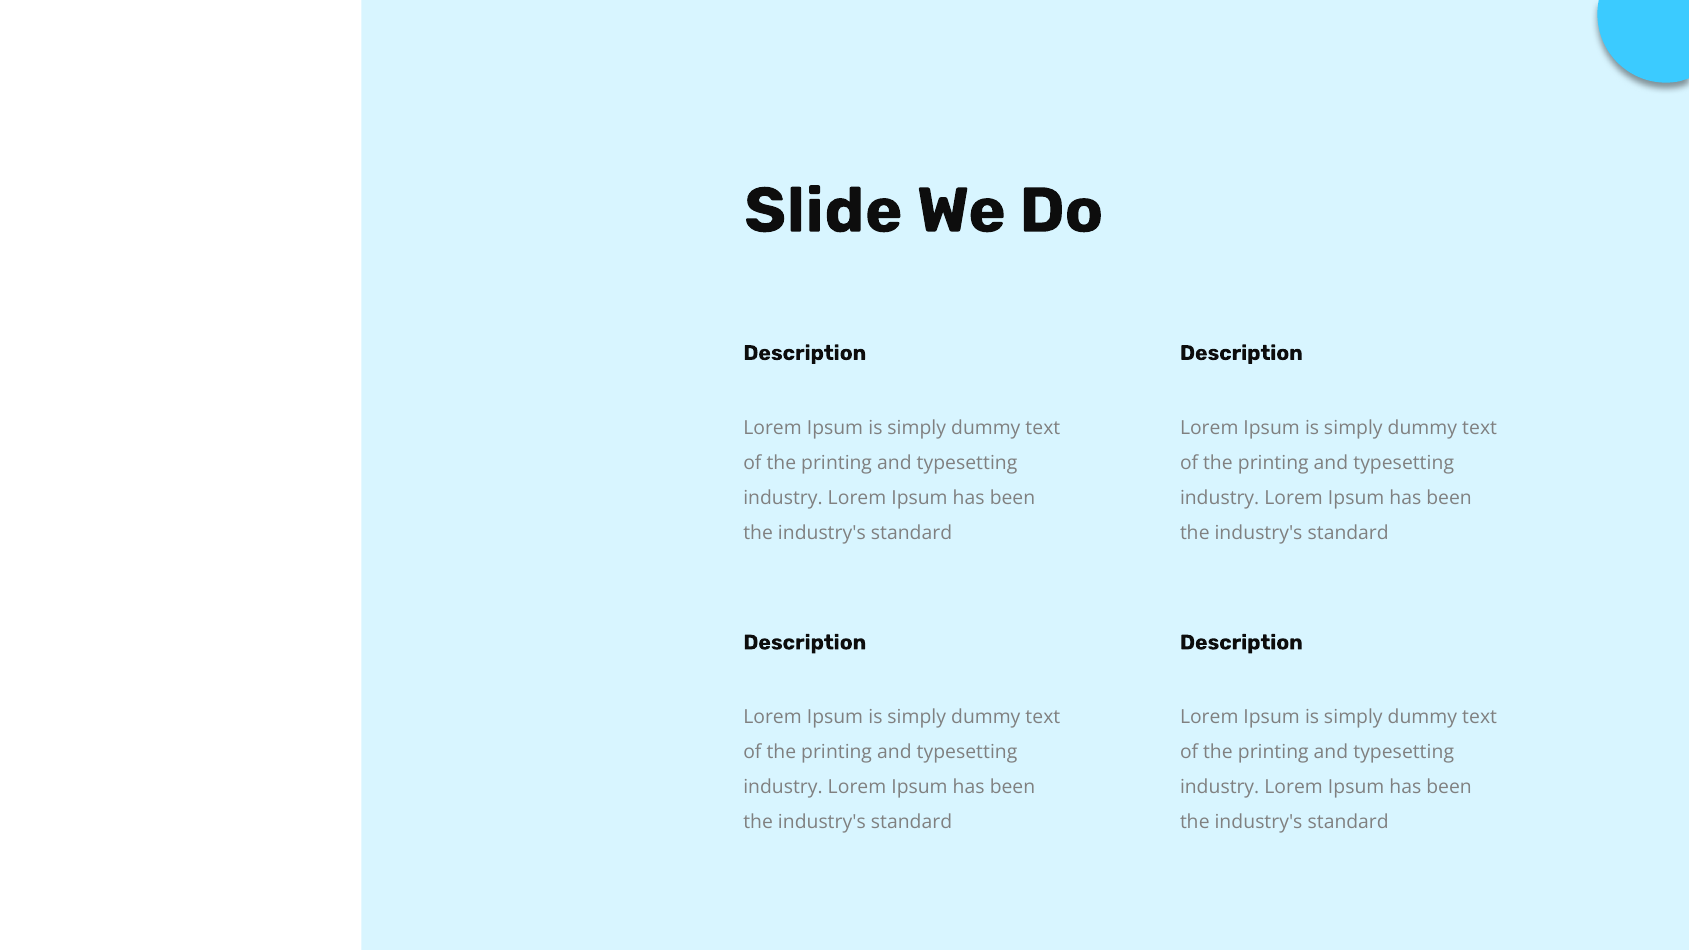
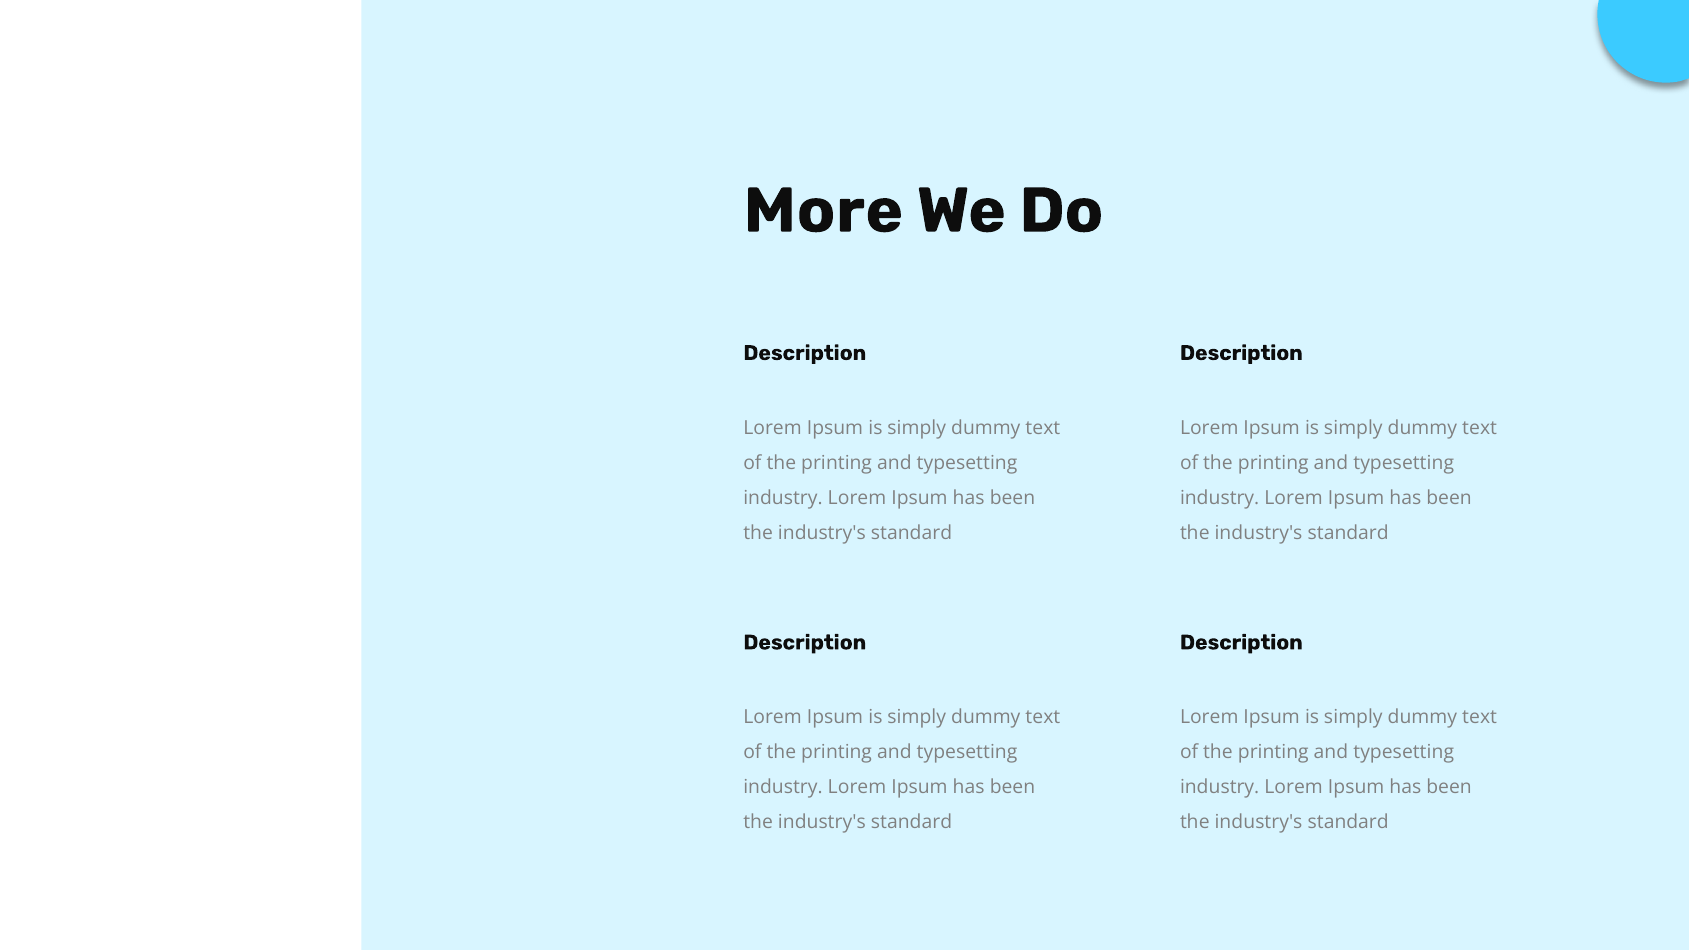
Slide: Slide -> More
